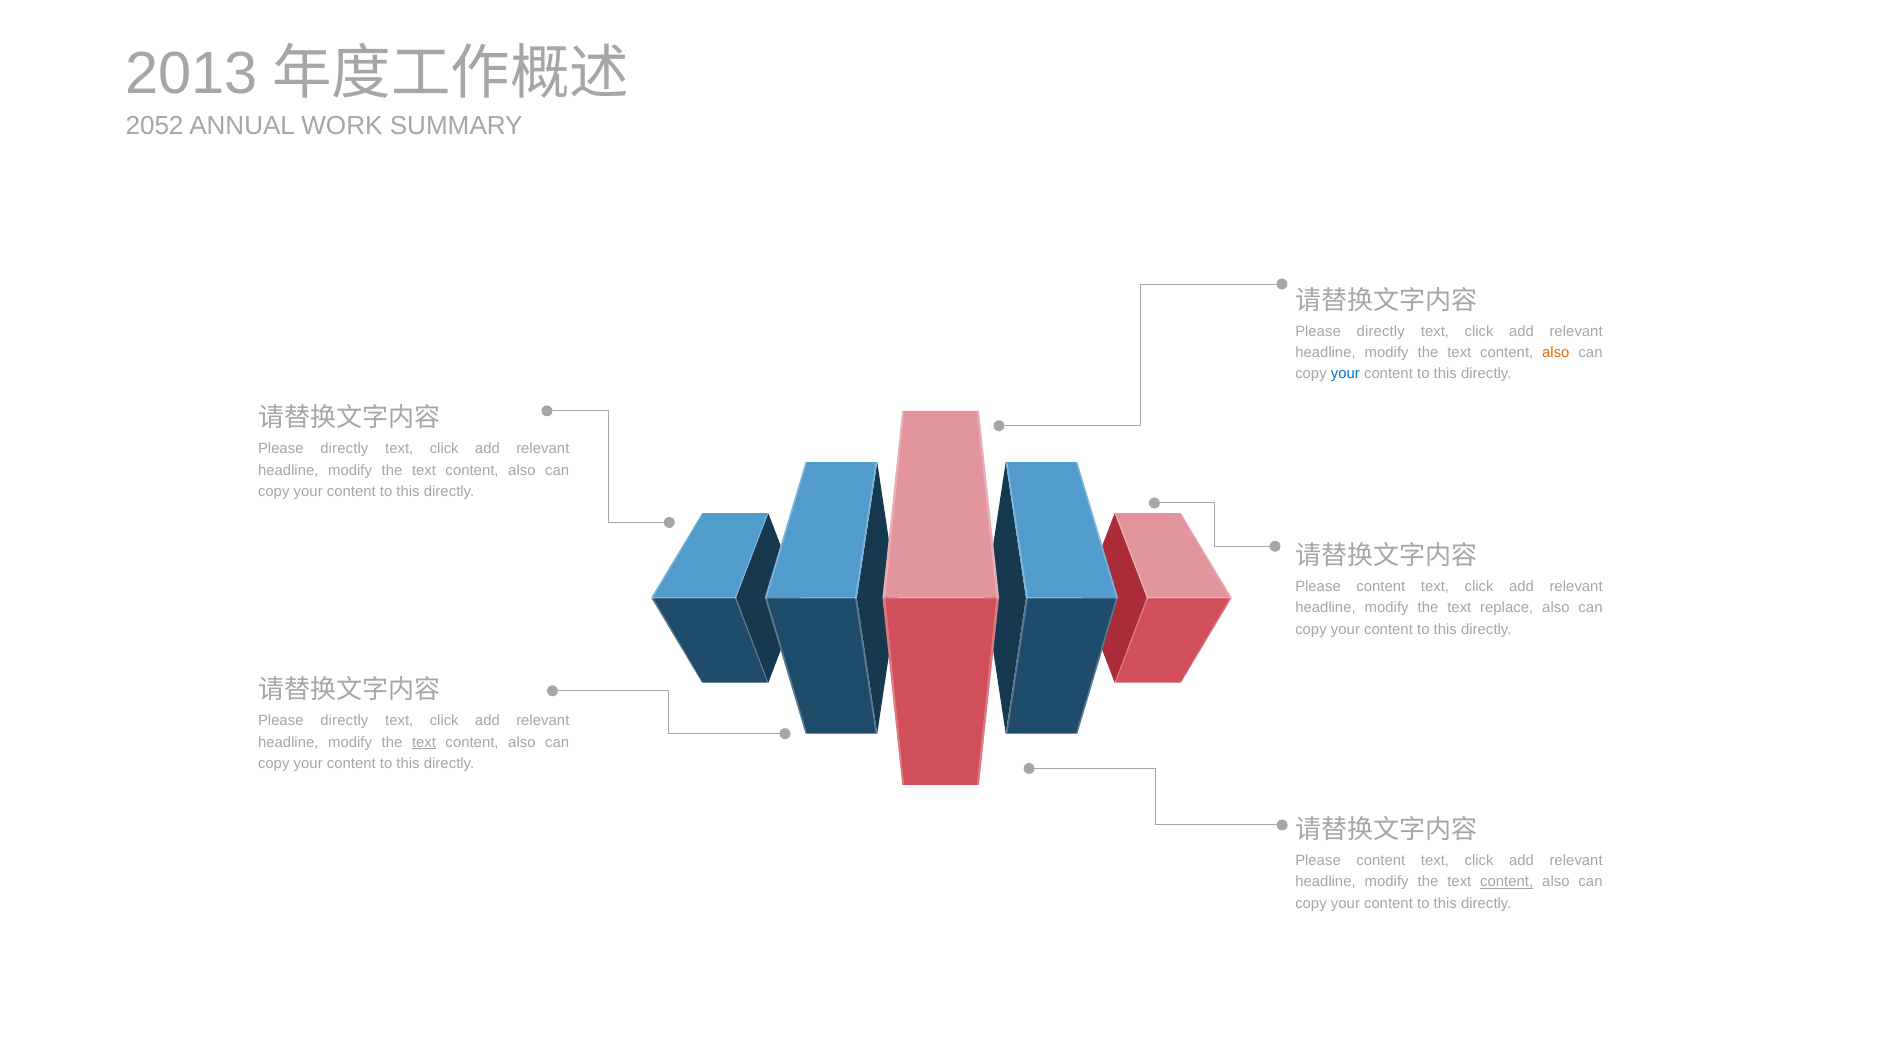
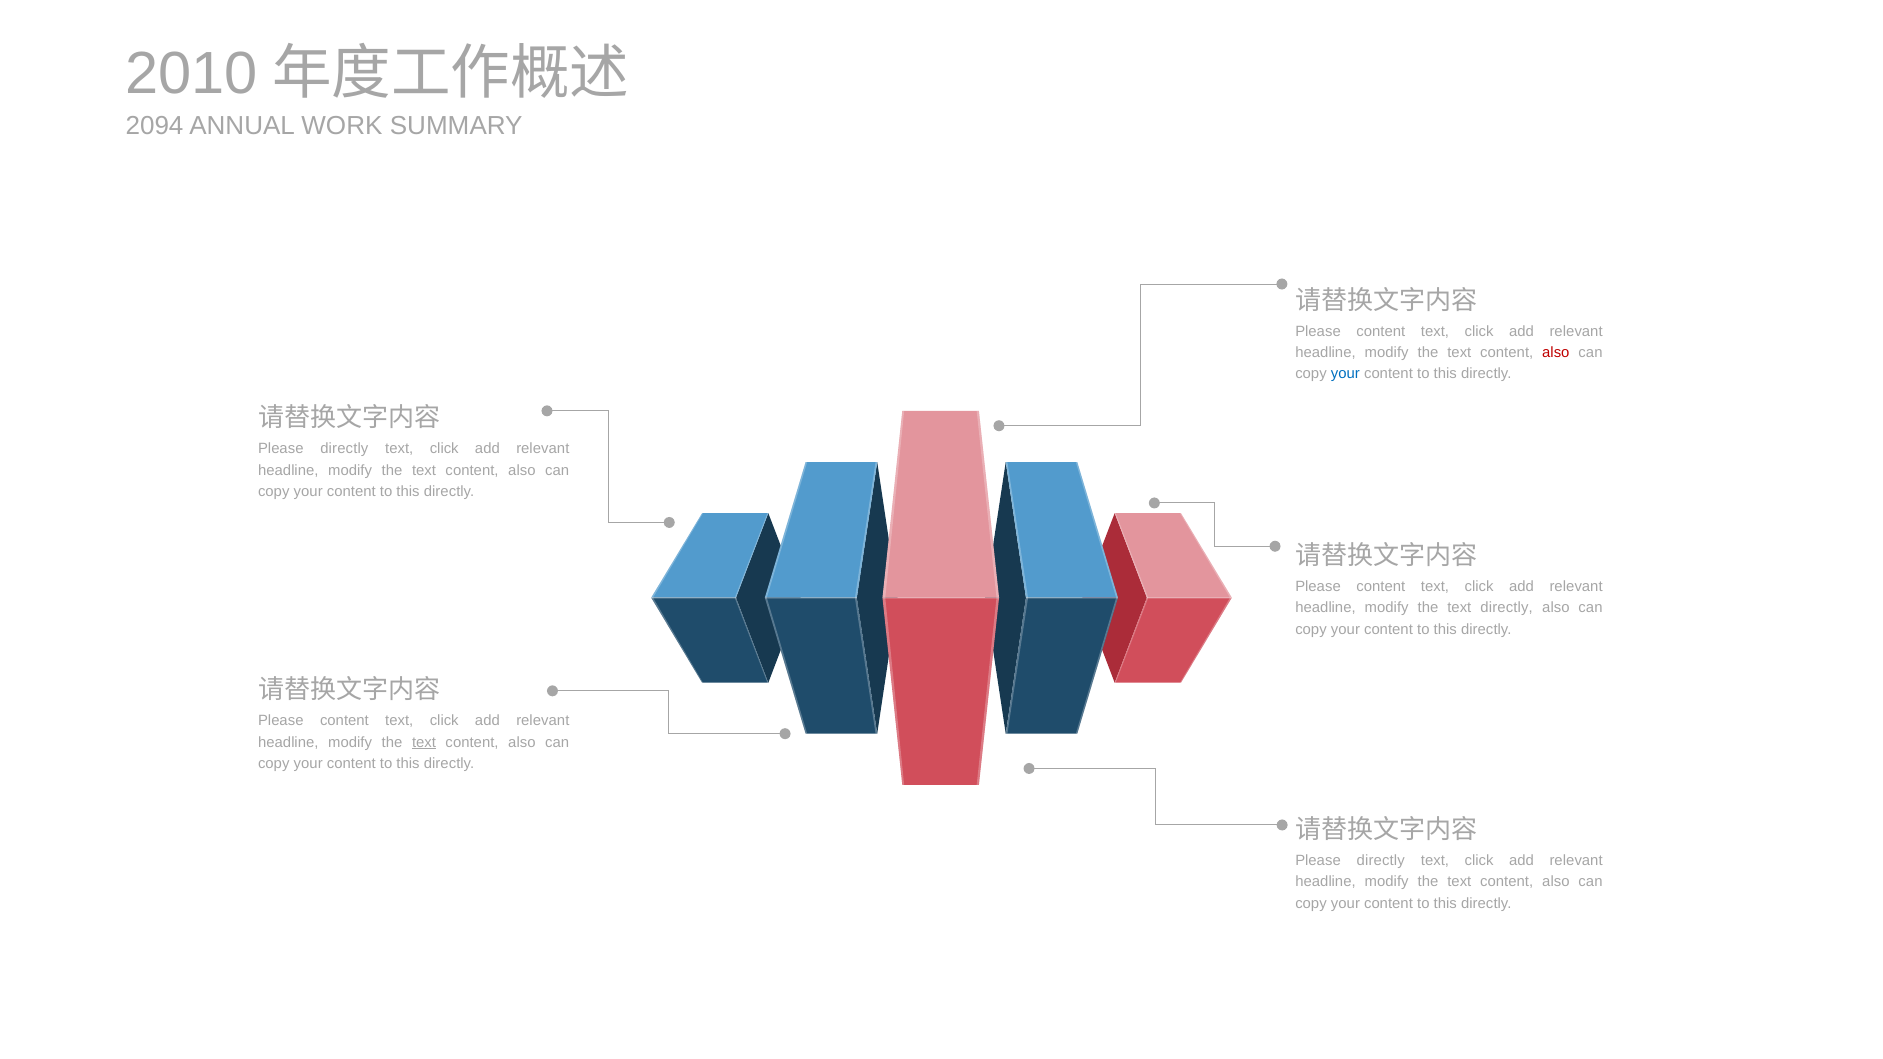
2013: 2013 -> 2010
2052: 2052 -> 2094
directly at (1381, 331): directly -> content
also at (1556, 353) colour: orange -> red
text replace: replace -> directly
directly at (344, 721): directly -> content
content at (1381, 861): content -> directly
content at (1507, 882) underline: present -> none
